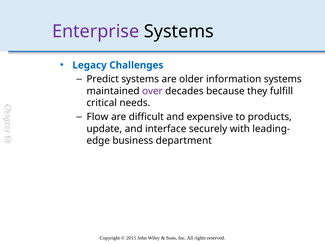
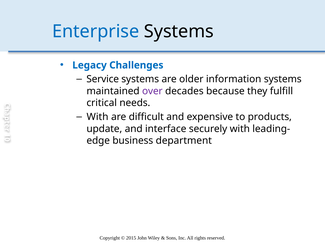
Enterprise colour: purple -> blue
Predict: Predict -> Service
Flow at (98, 117): Flow -> With
